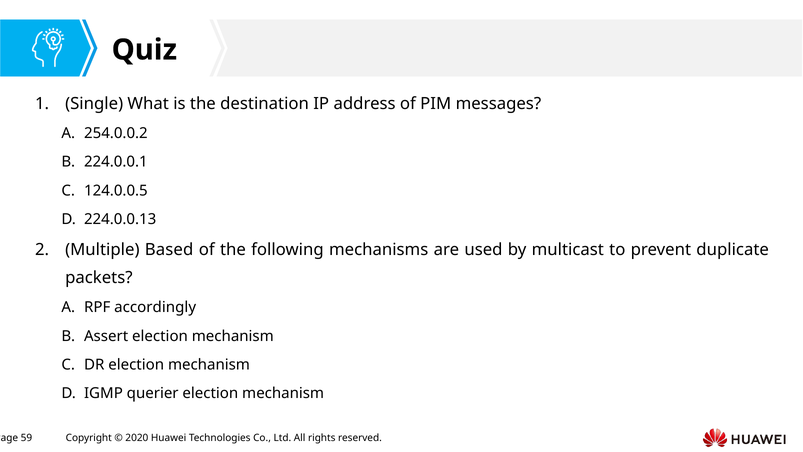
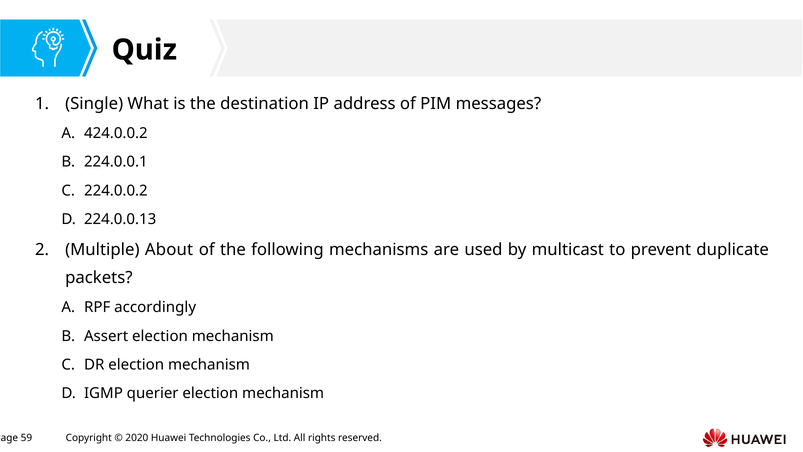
254.0.0.2: 254.0.0.2 -> 424.0.0.2
124.0.0.5: 124.0.0.5 -> 224.0.0.2
Based: Based -> About
